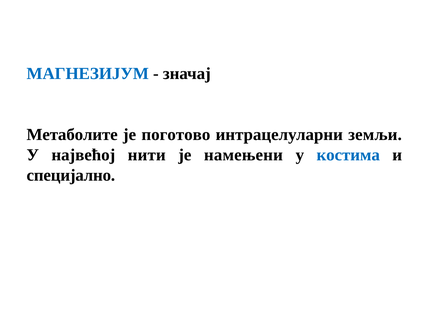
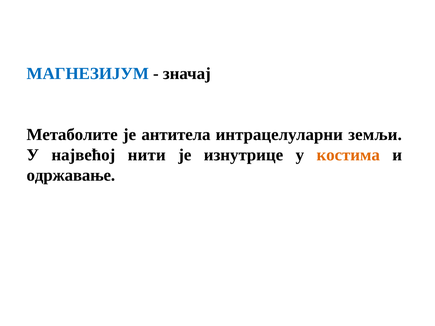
поготово: поготово -> антитела
намењени: намењени -> изнутрице
костима colour: blue -> orange
специјално: специјално -> одржавање
